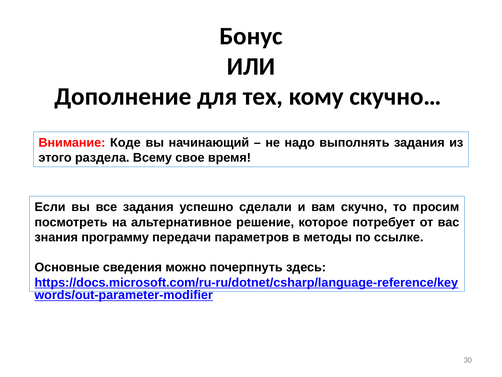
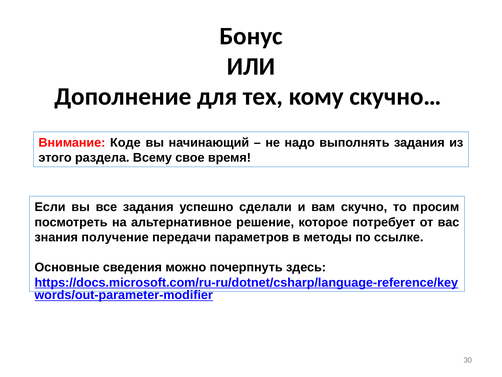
программу: программу -> получение
